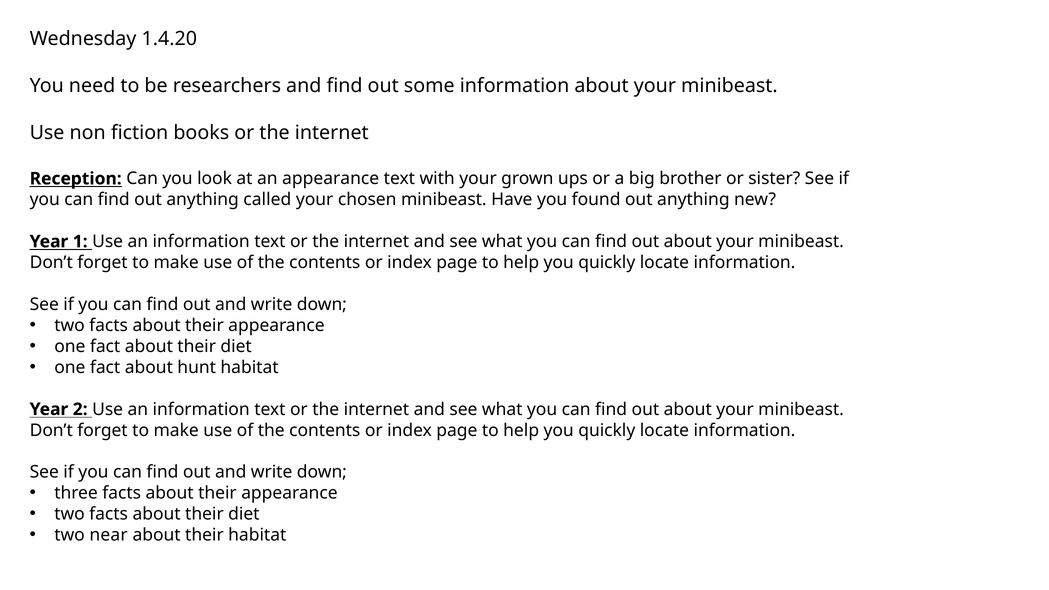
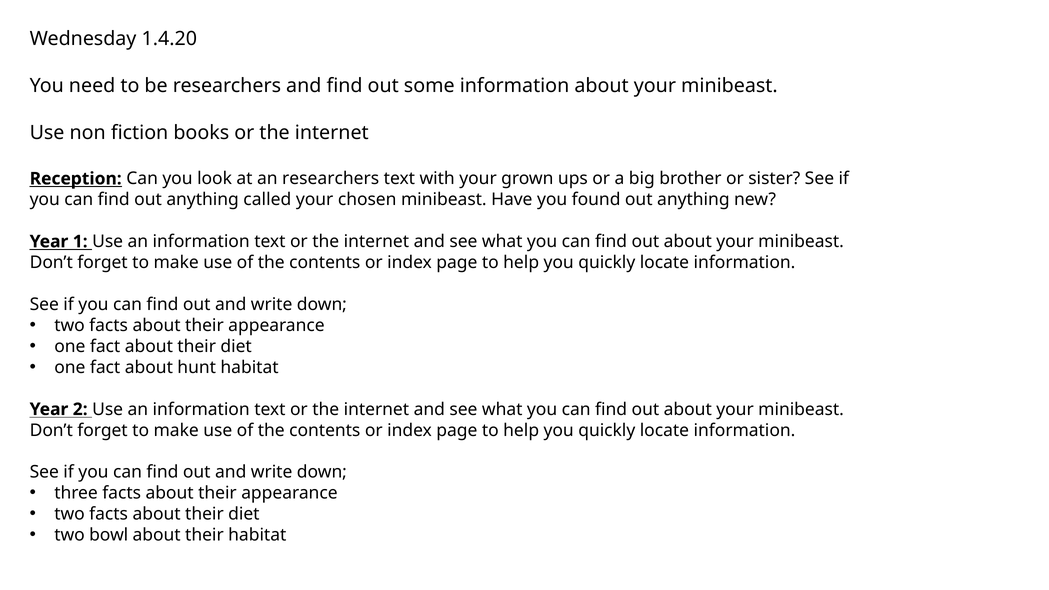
an appearance: appearance -> researchers
near: near -> bowl
